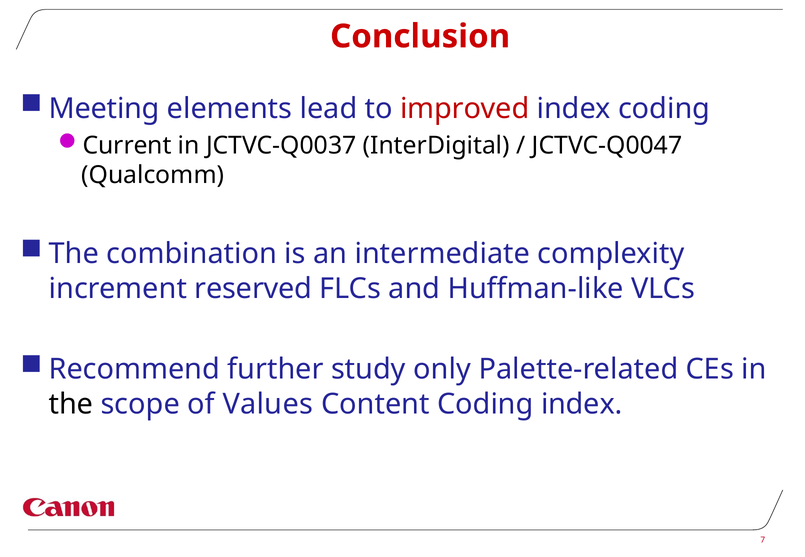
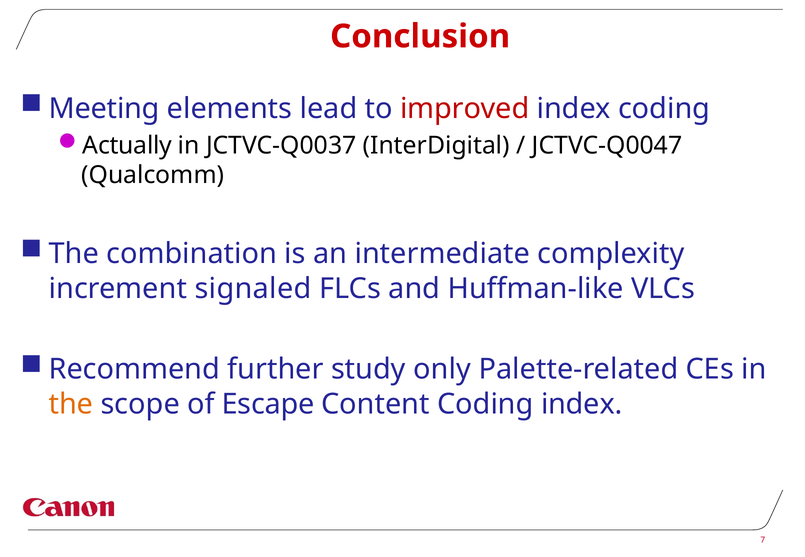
Current: Current -> Actually
reserved: reserved -> signaled
the at (71, 404) colour: black -> orange
Values: Values -> Escape
